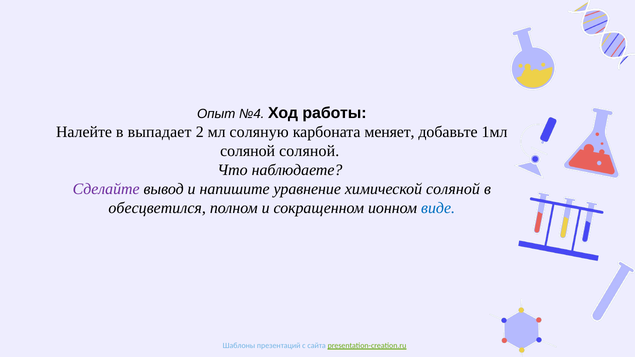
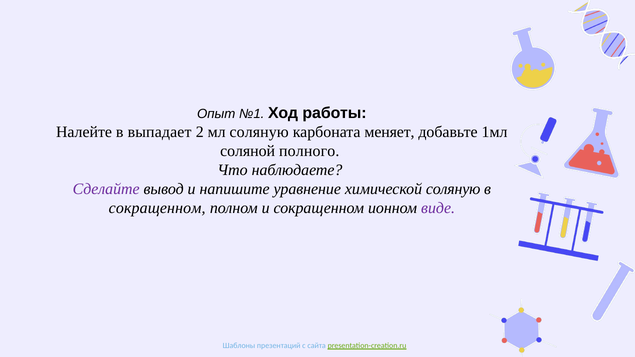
№4: №4 -> №1
соляной соляной: соляной -> полного
химической соляной: соляной -> соляную
обесцветился at (157, 208): обесцветился -> сокращенном
виде colour: blue -> purple
